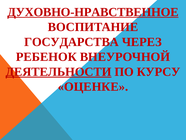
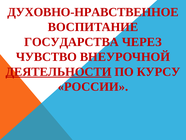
ДУХОВНО-НРАВСТВЕННОЕ underline: present -> none
РЕБЕНОК: РЕБЕНОК -> ЧУВСТВО
ОЦЕНКЕ: ОЦЕНКЕ -> РОССИИ
